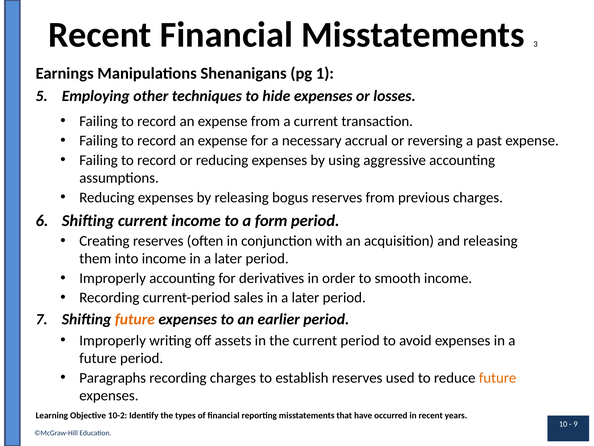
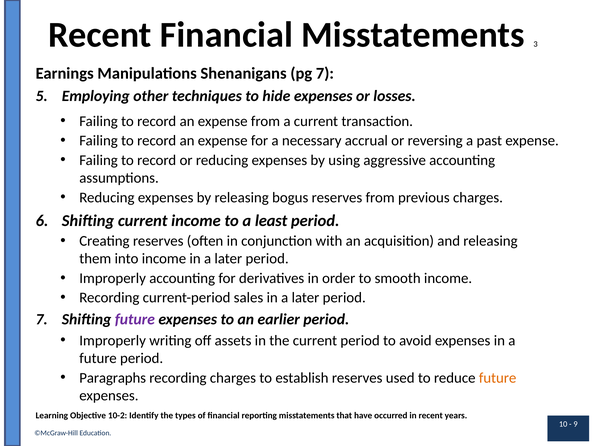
pg 1: 1 -> 7
form: form -> least
future at (135, 319) colour: orange -> purple
